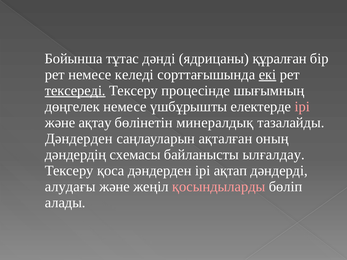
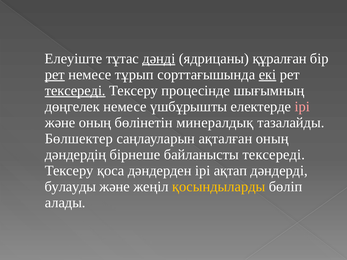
Бойынша: Бойынша -> Елеуіште
дәнді underline: none -> present
рет at (55, 75) underline: none -> present
келеді: келеді -> тұрып
және ақтау: ақтау -> оның
Дәндерден at (79, 139): Дәндерден -> Бөлшектер
схемасы: схемасы -> бірнеше
байланысты ылғалдау: ылғалдау -> тексереді
алудағы: алудағы -> булауды
қосындыларды colour: pink -> yellow
